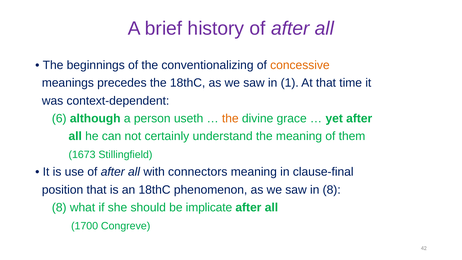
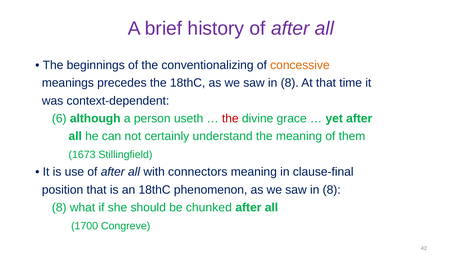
1 at (290, 83): 1 -> 8
the at (230, 118) colour: orange -> red
implicate: implicate -> chunked
